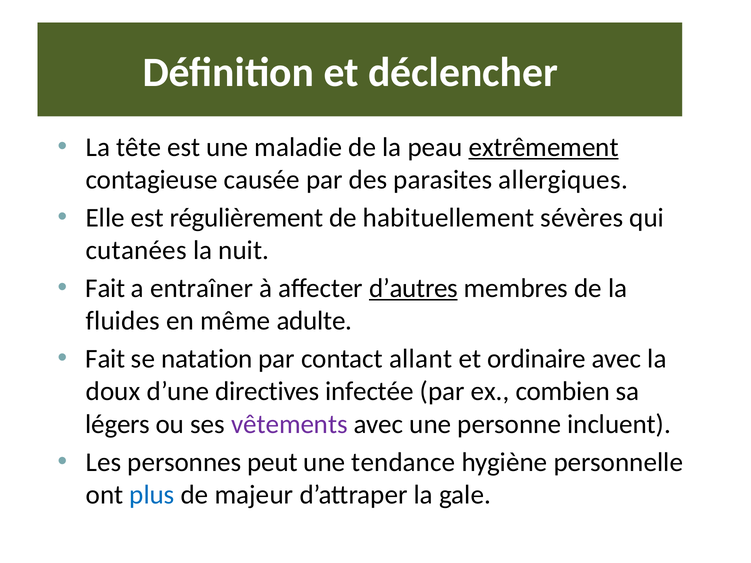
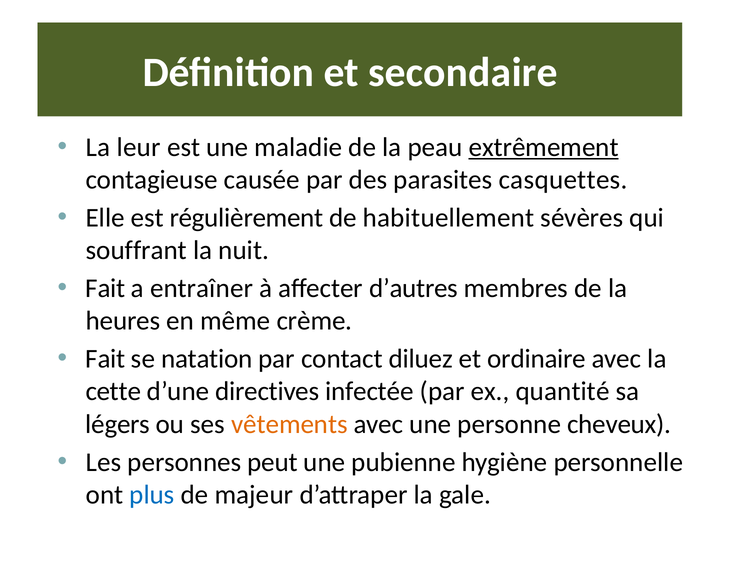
déclencher: déclencher -> secondaire
tête: tête -> leur
allergiques: allergiques -> casquettes
cutanées: cutanées -> souffrant
d’autres underline: present -> none
fluides: fluides -> heures
adulte: adulte -> crème
allant: allant -> diluez
doux: doux -> cette
combien: combien -> quantité
vêtements colour: purple -> orange
incluent: incluent -> cheveux
tendance: tendance -> pubienne
